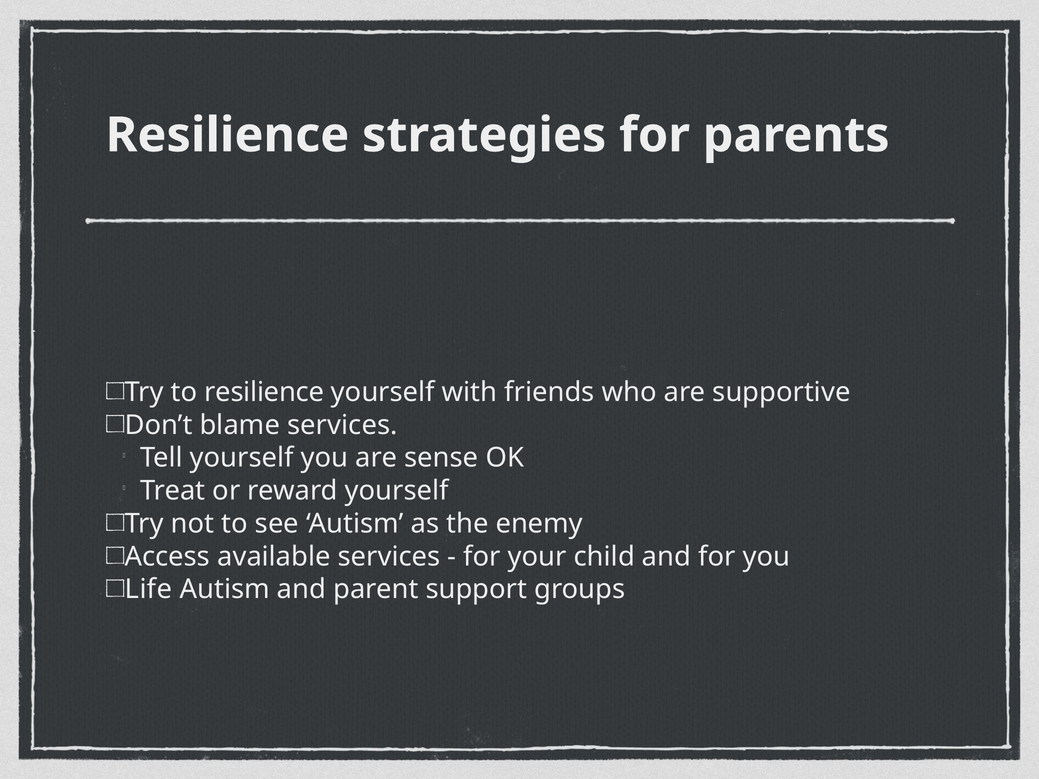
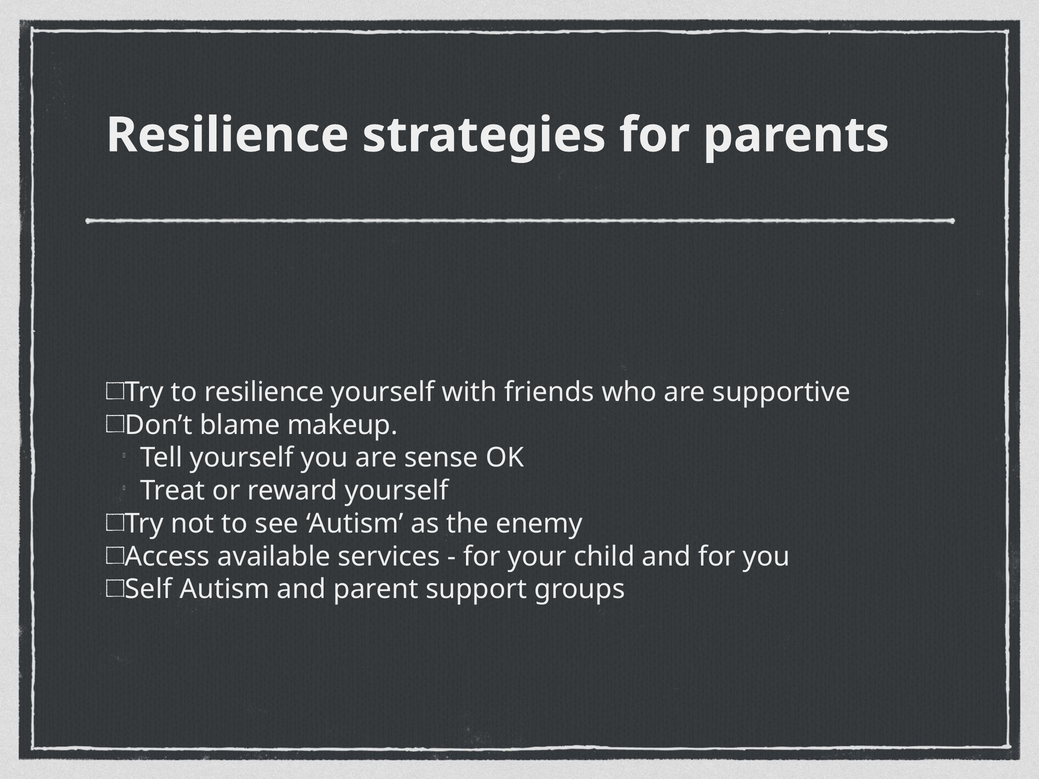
blame services: services -> makeup
Life: Life -> Self
